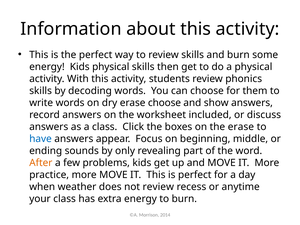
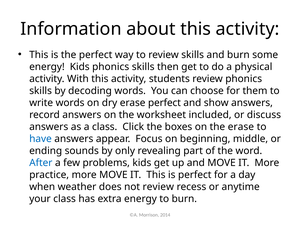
Kids physical: physical -> phonics
erase choose: choose -> perfect
After colour: orange -> blue
